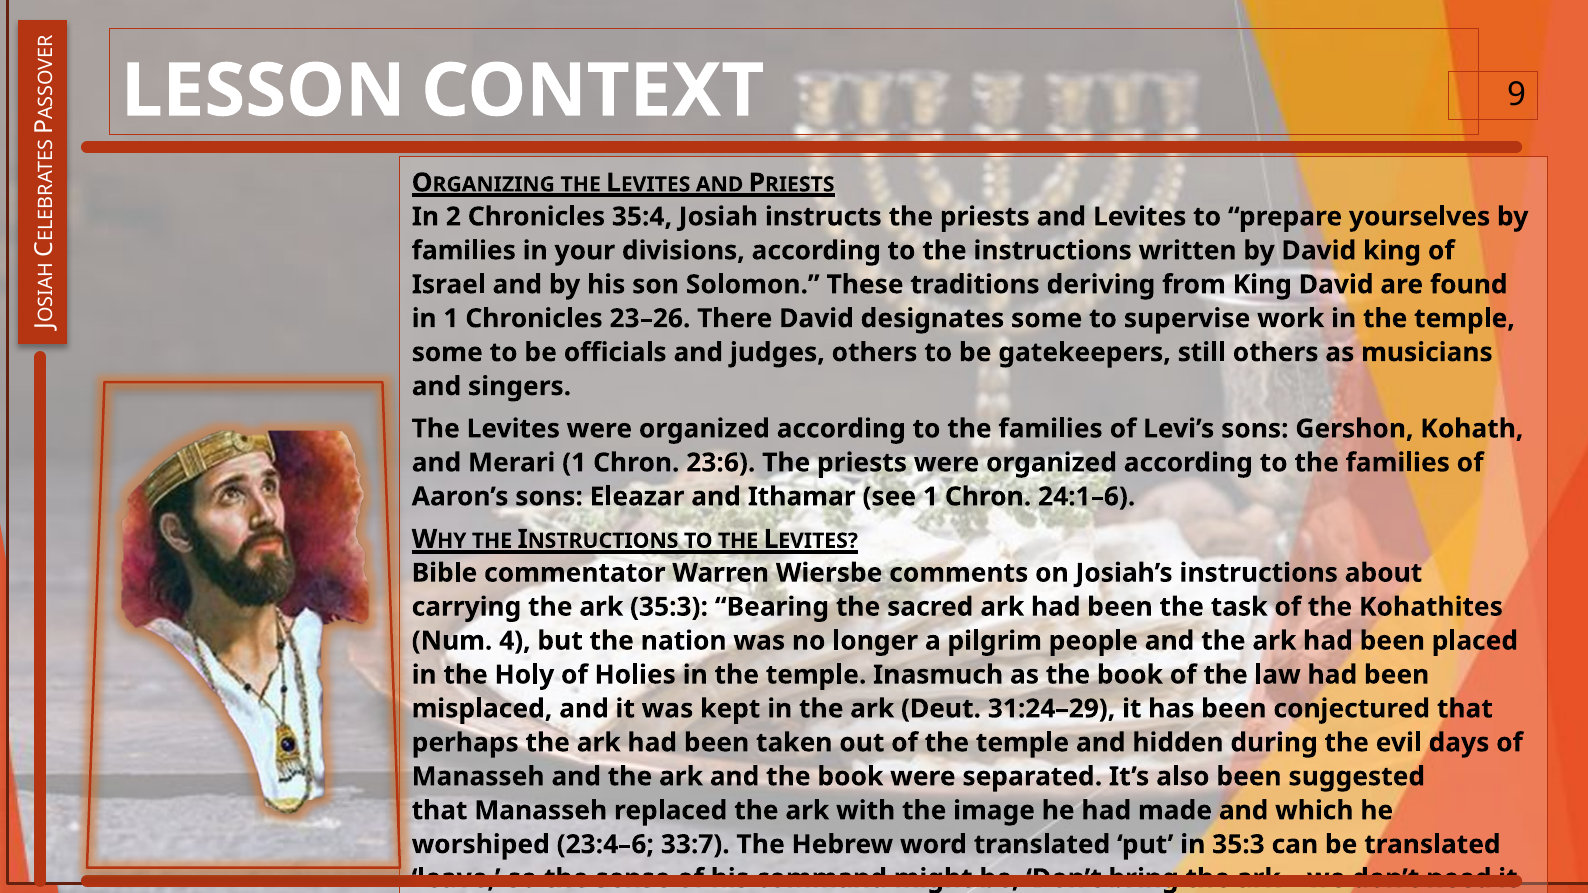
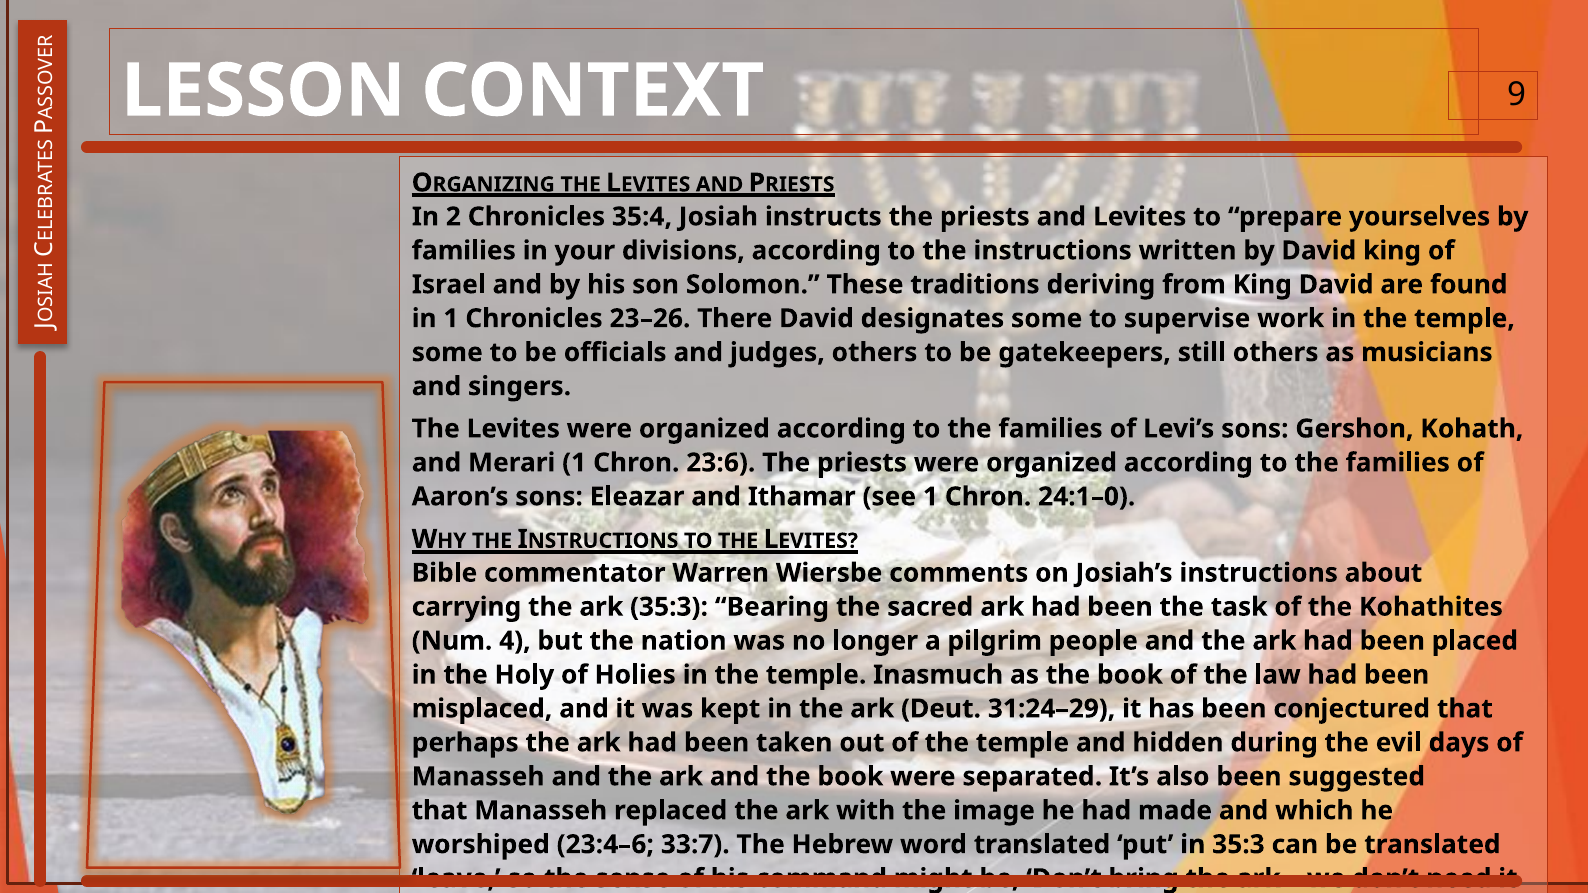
24:1–6: 24:1–6 -> 24:1–0
